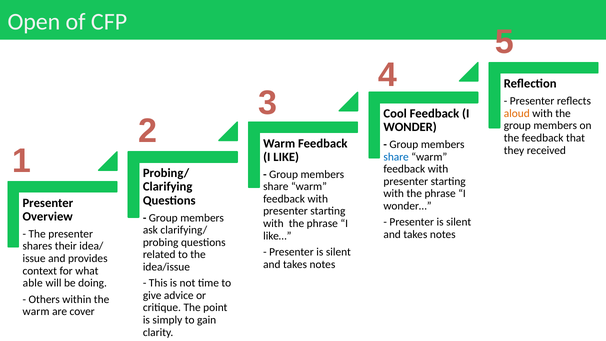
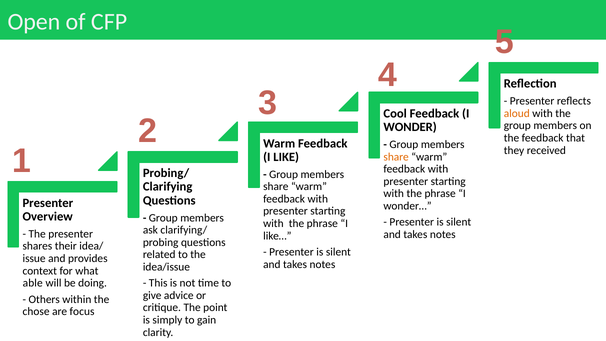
share at (396, 157) colour: blue -> orange
warm at (36, 311): warm -> chose
cover: cover -> focus
